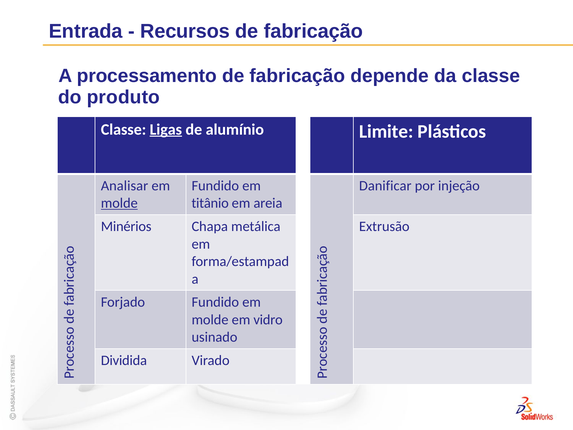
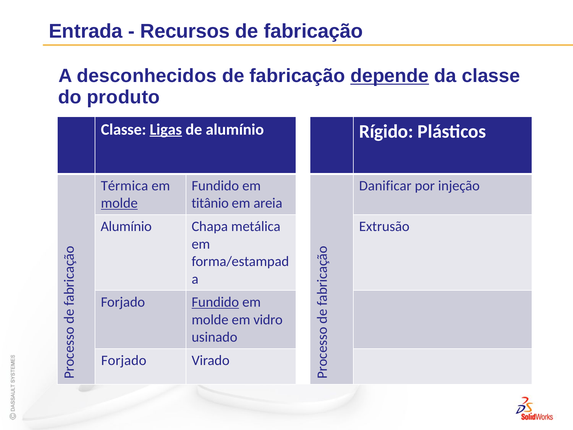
processamento: processamento -> desconhecidos
depende underline: none -> present
Limite: Limite -> Rígido
Analisar: Analisar -> Térmica
Minérios at (126, 226): Minérios -> Alumínio
Fundido at (215, 302) underline: none -> present
Dividida at (124, 360): Dividida -> Forjado
